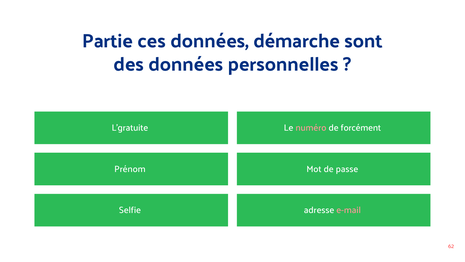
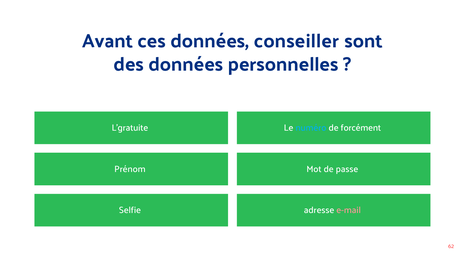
Partie: Partie -> Avant
démarche: démarche -> conseiller
numéro colour: pink -> light blue
